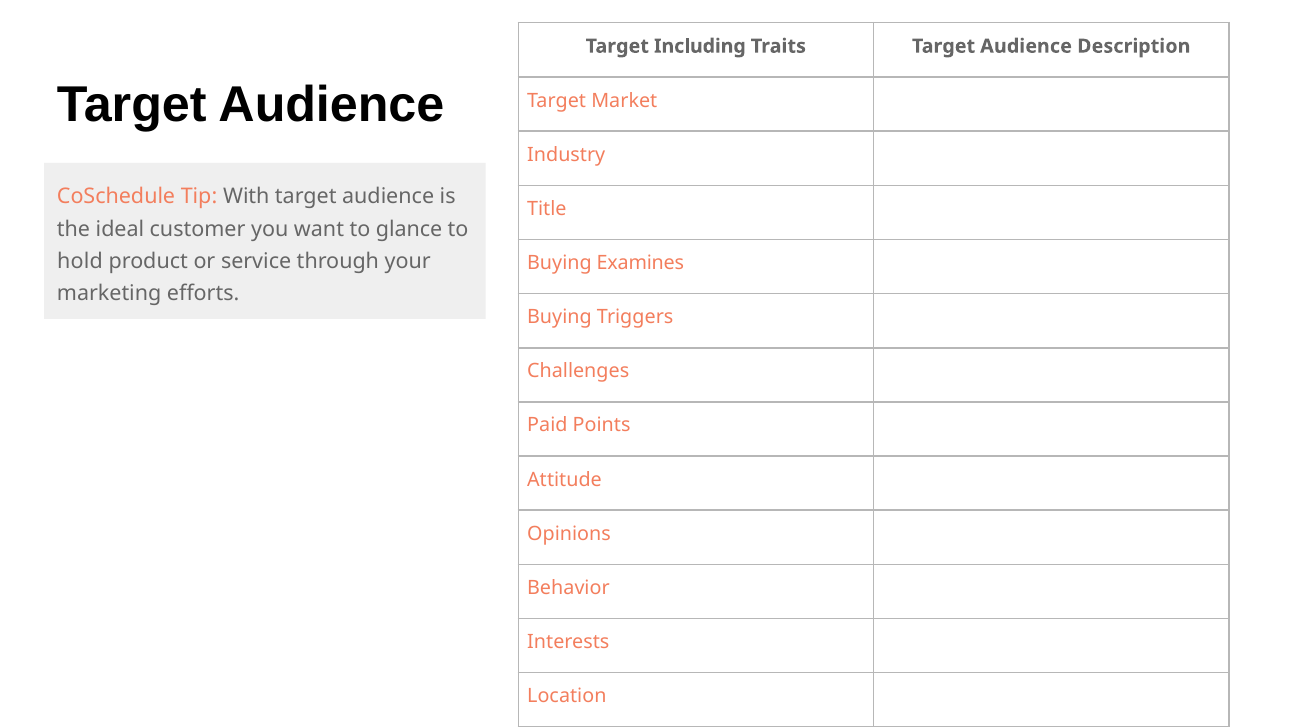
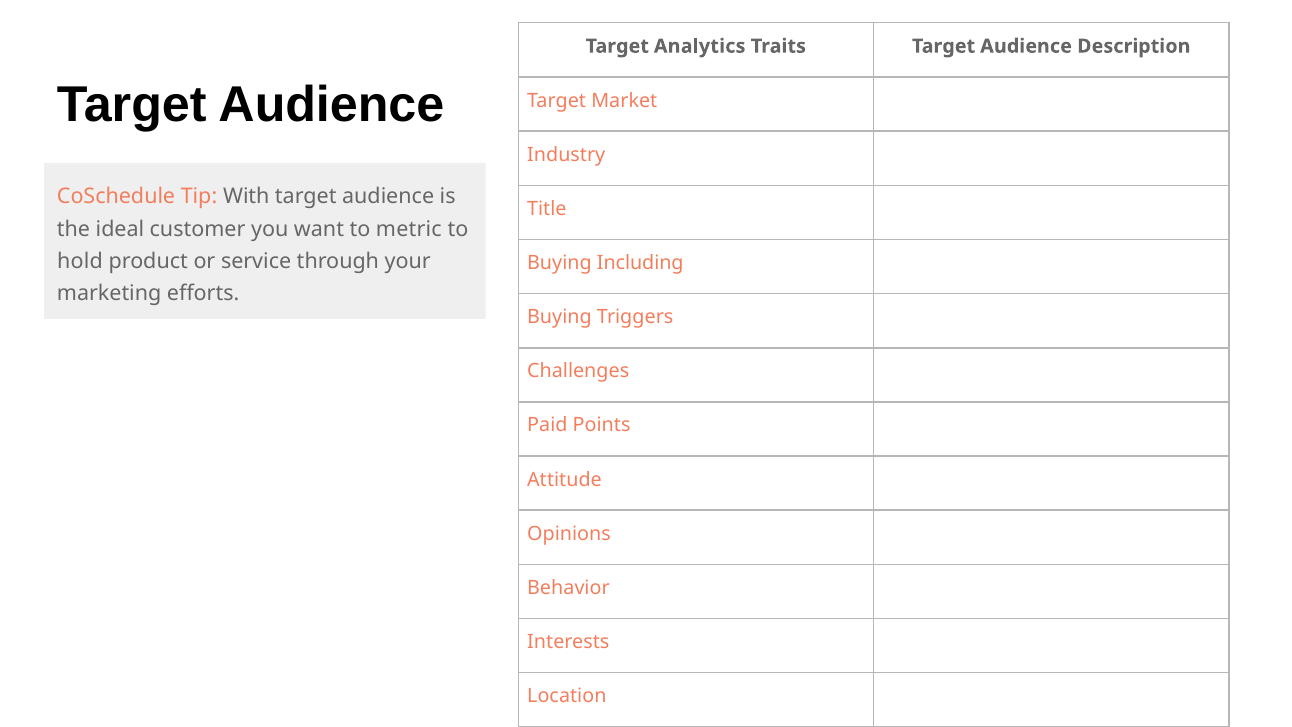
Including: Including -> Analytics
glance: glance -> metric
Examines: Examines -> Including
